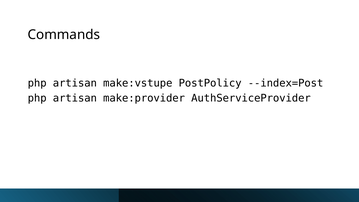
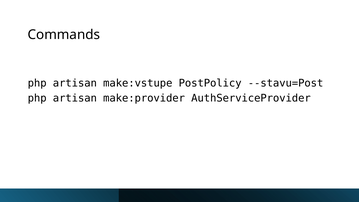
--index=Post: --index=Post -> --stavu=Post
